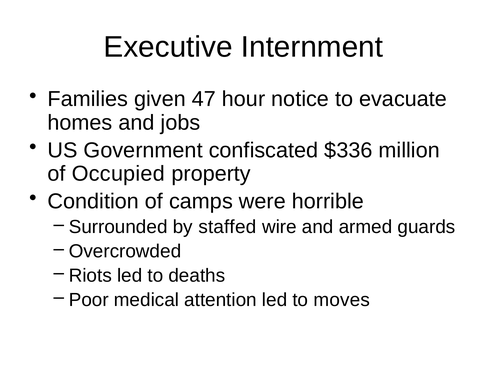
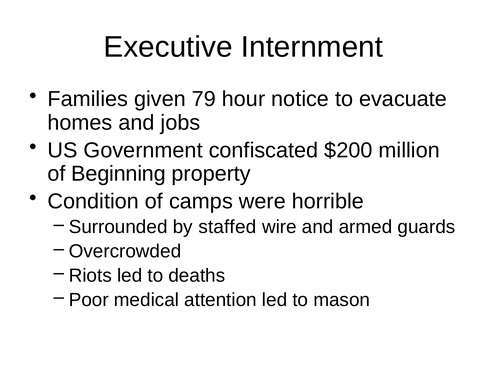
47: 47 -> 79
$336: $336 -> $200
Occupied: Occupied -> Beginning
moves: moves -> mason
